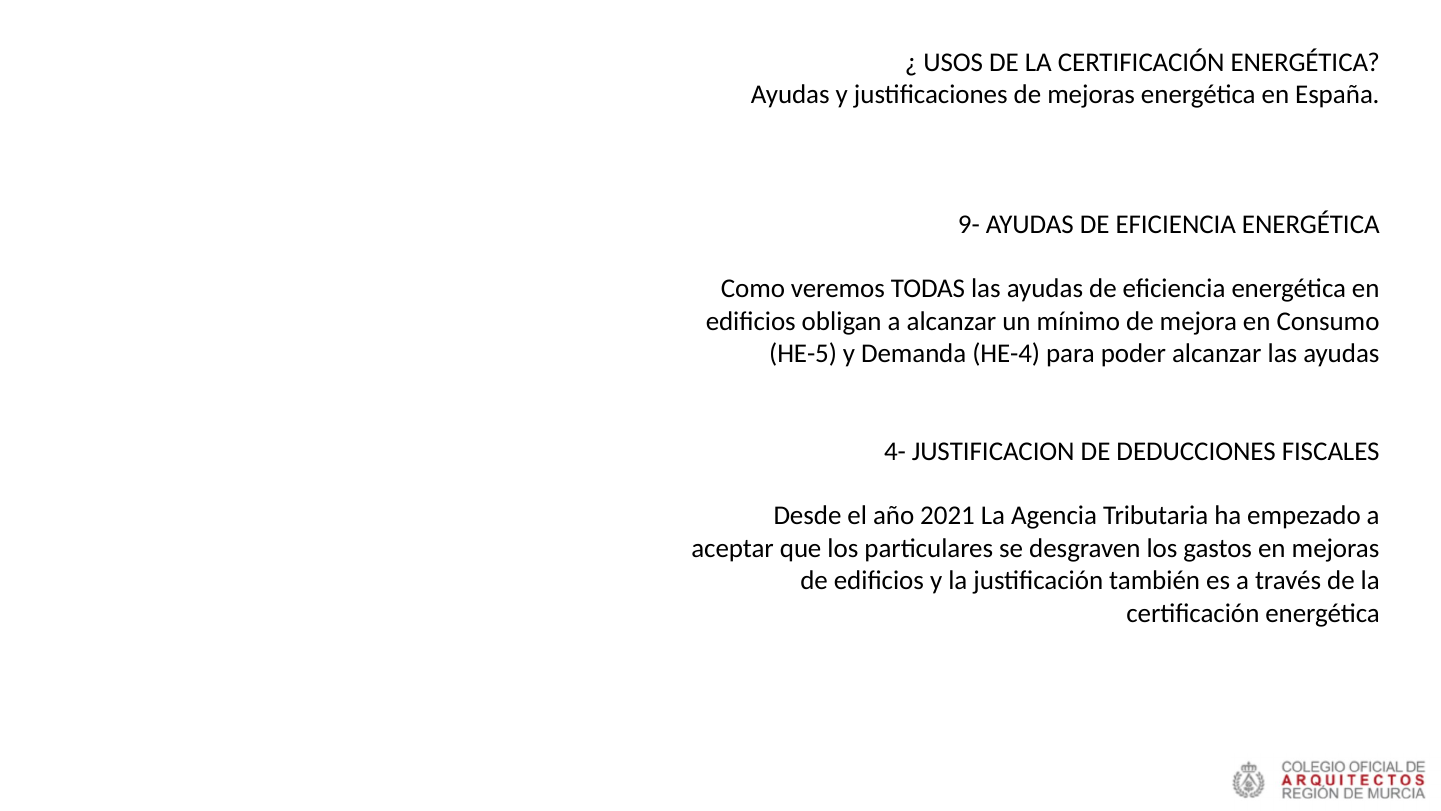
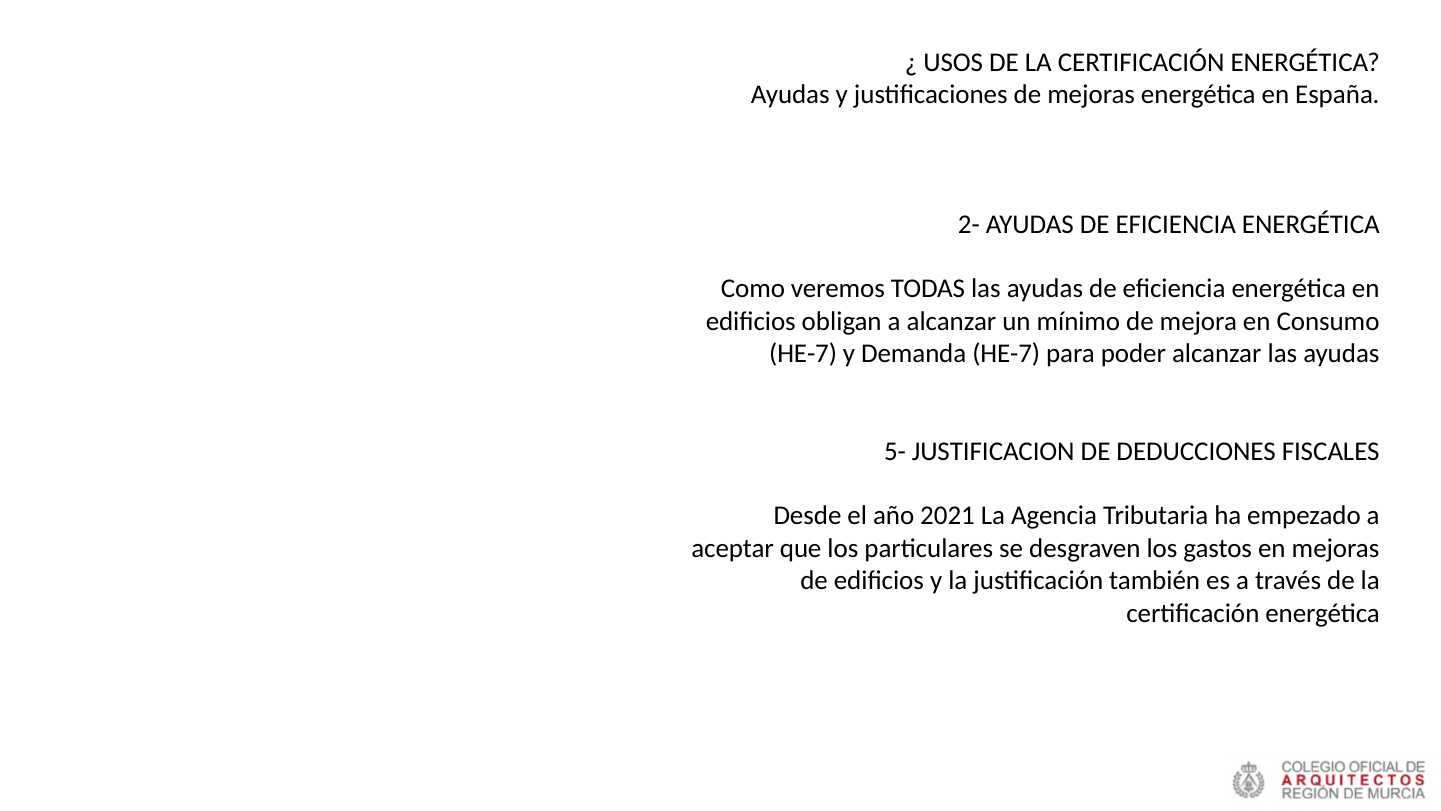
9-: 9- -> 2-
HE-5 at (803, 354): HE-5 -> HE-7
Demanda HE-4: HE-4 -> HE-7
4-: 4- -> 5-
